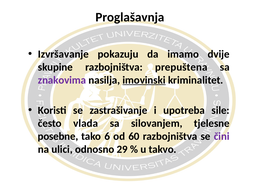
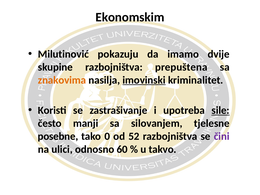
Proglašavnja: Proglašavnja -> Ekonomskim
Izvršavanje: Izvršavanje -> Milutinović
znakovima colour: purple -> orange
sile underline: none -> present
vlada: vlada -> manji
6: 6 -> 0
60: 60 -> 52
29: 29 -> 60
